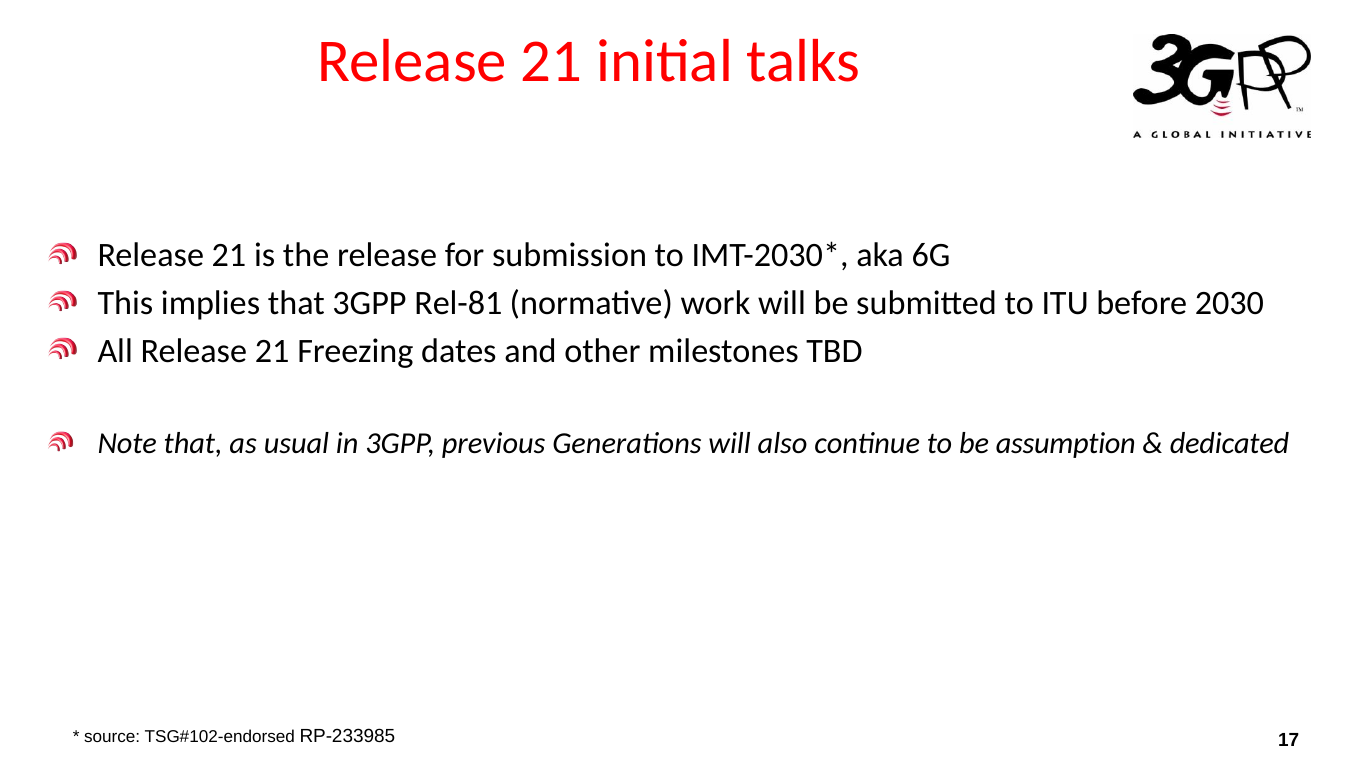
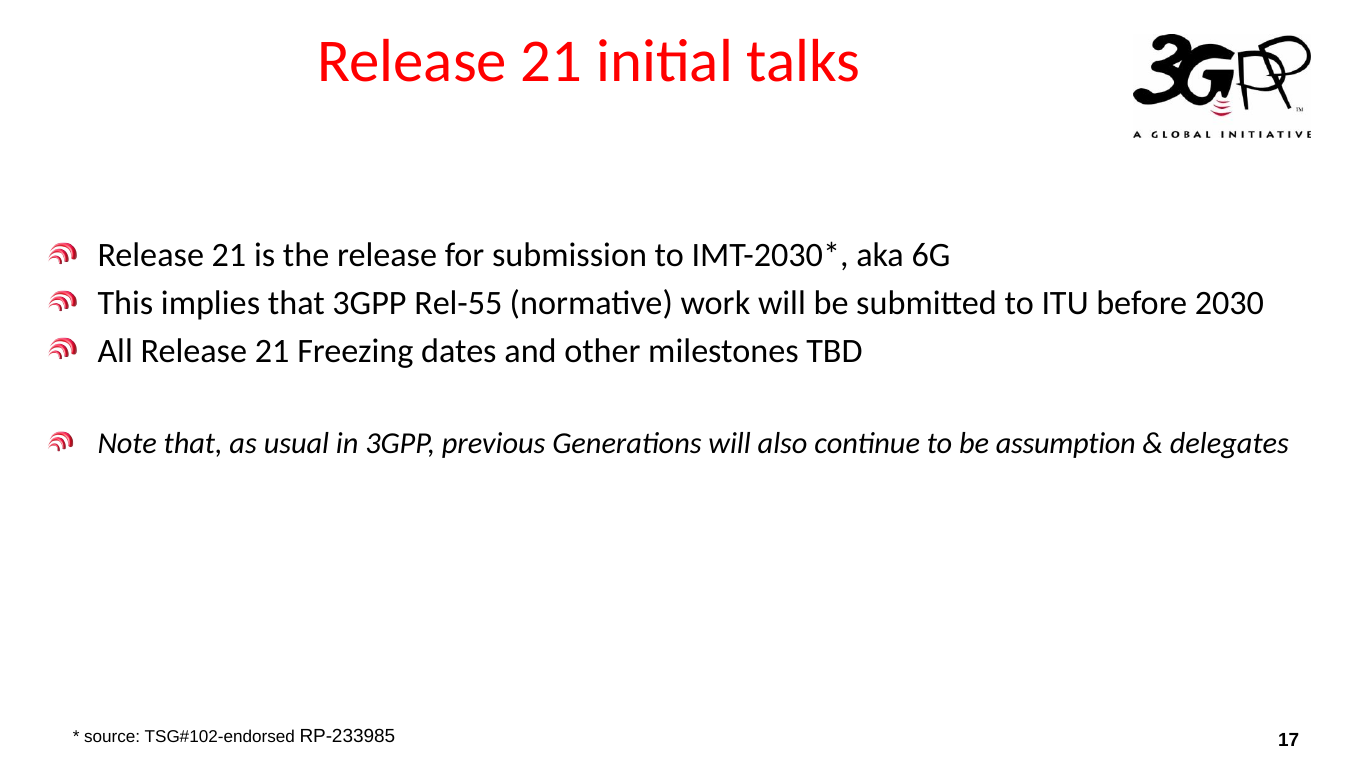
Rel-81: Rel-81 -> Rel-55
dedicated: dedicated -> delegates
